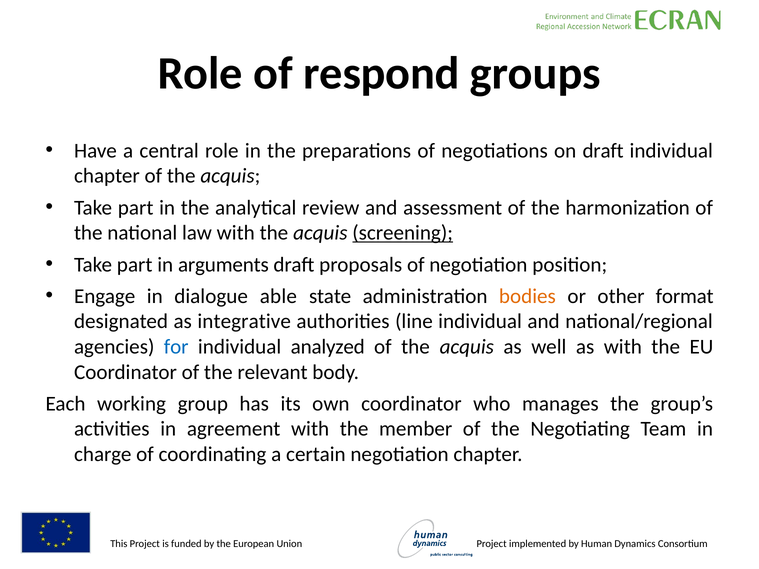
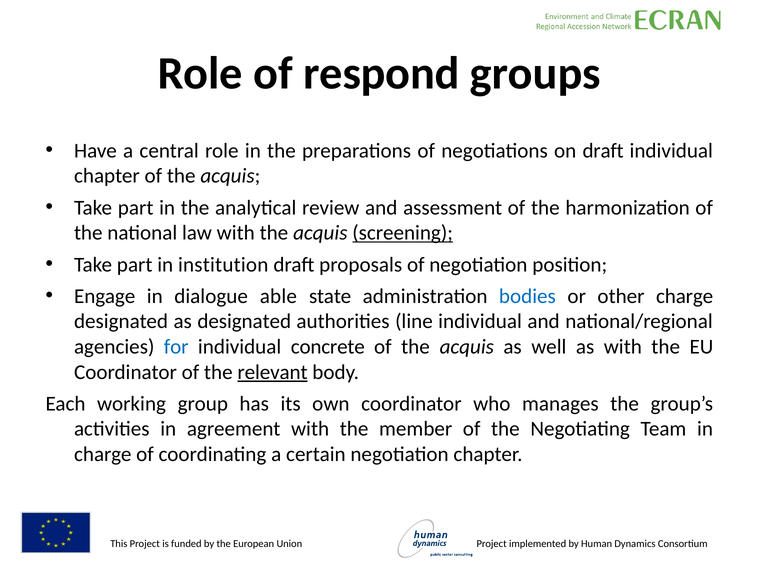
arguments: arguments -> institution
bodies colour: orange -> blue
other format: format -> charge
as integrative: integrative -> designated
analyzed: analyzed -> concrete
relevant underline: none -> present
